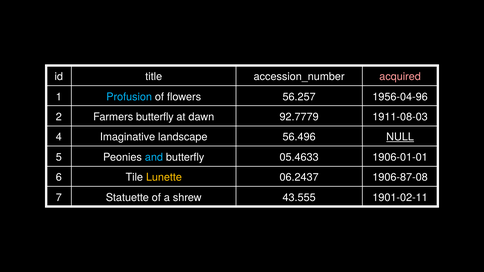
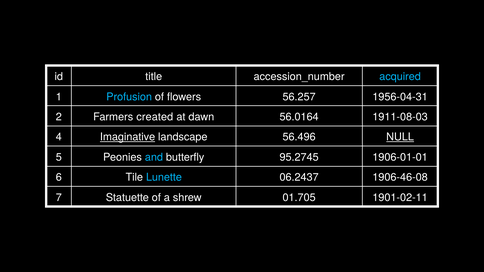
acquired colour: pink -> light blue
1956-04-96: 1956-04-96 -> 1956-04-31
Farmers butterfly: butterfly -> created
92.7779: 92.7779 -> 56.0164
Imaginative underline: none -> present
05.4633: 05.4633 -> 95.2745
Lunette colour: yellow -> light blue
1906-87-08: 1906-87-08 -> 1906-46-08
43.555: 43.555 -> 01.705
